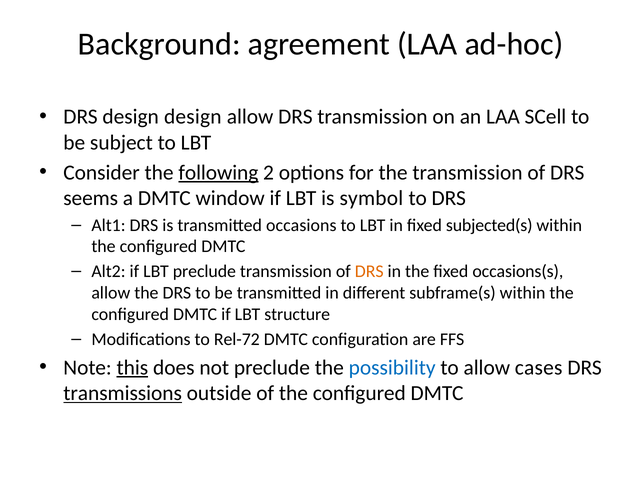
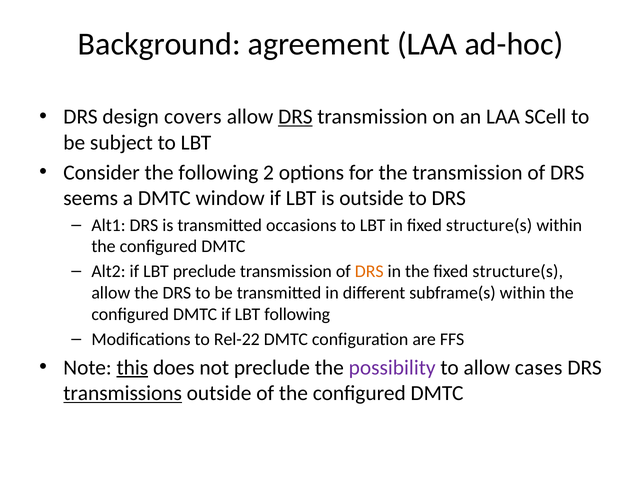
design design: design -> covers
DRS at (295, 117) underline: none -> present
following at (218, 172) underline: present -> none
is symbol: symbol -> outside
in fixed subjected(s: subjected(s -> structure(s
the fixed occasions(s: occasions(s -> structure(s
LBT structure: structure -> following
Rel-72: Rel-72 -> Rel-22
possibility colour: blue -> purple
